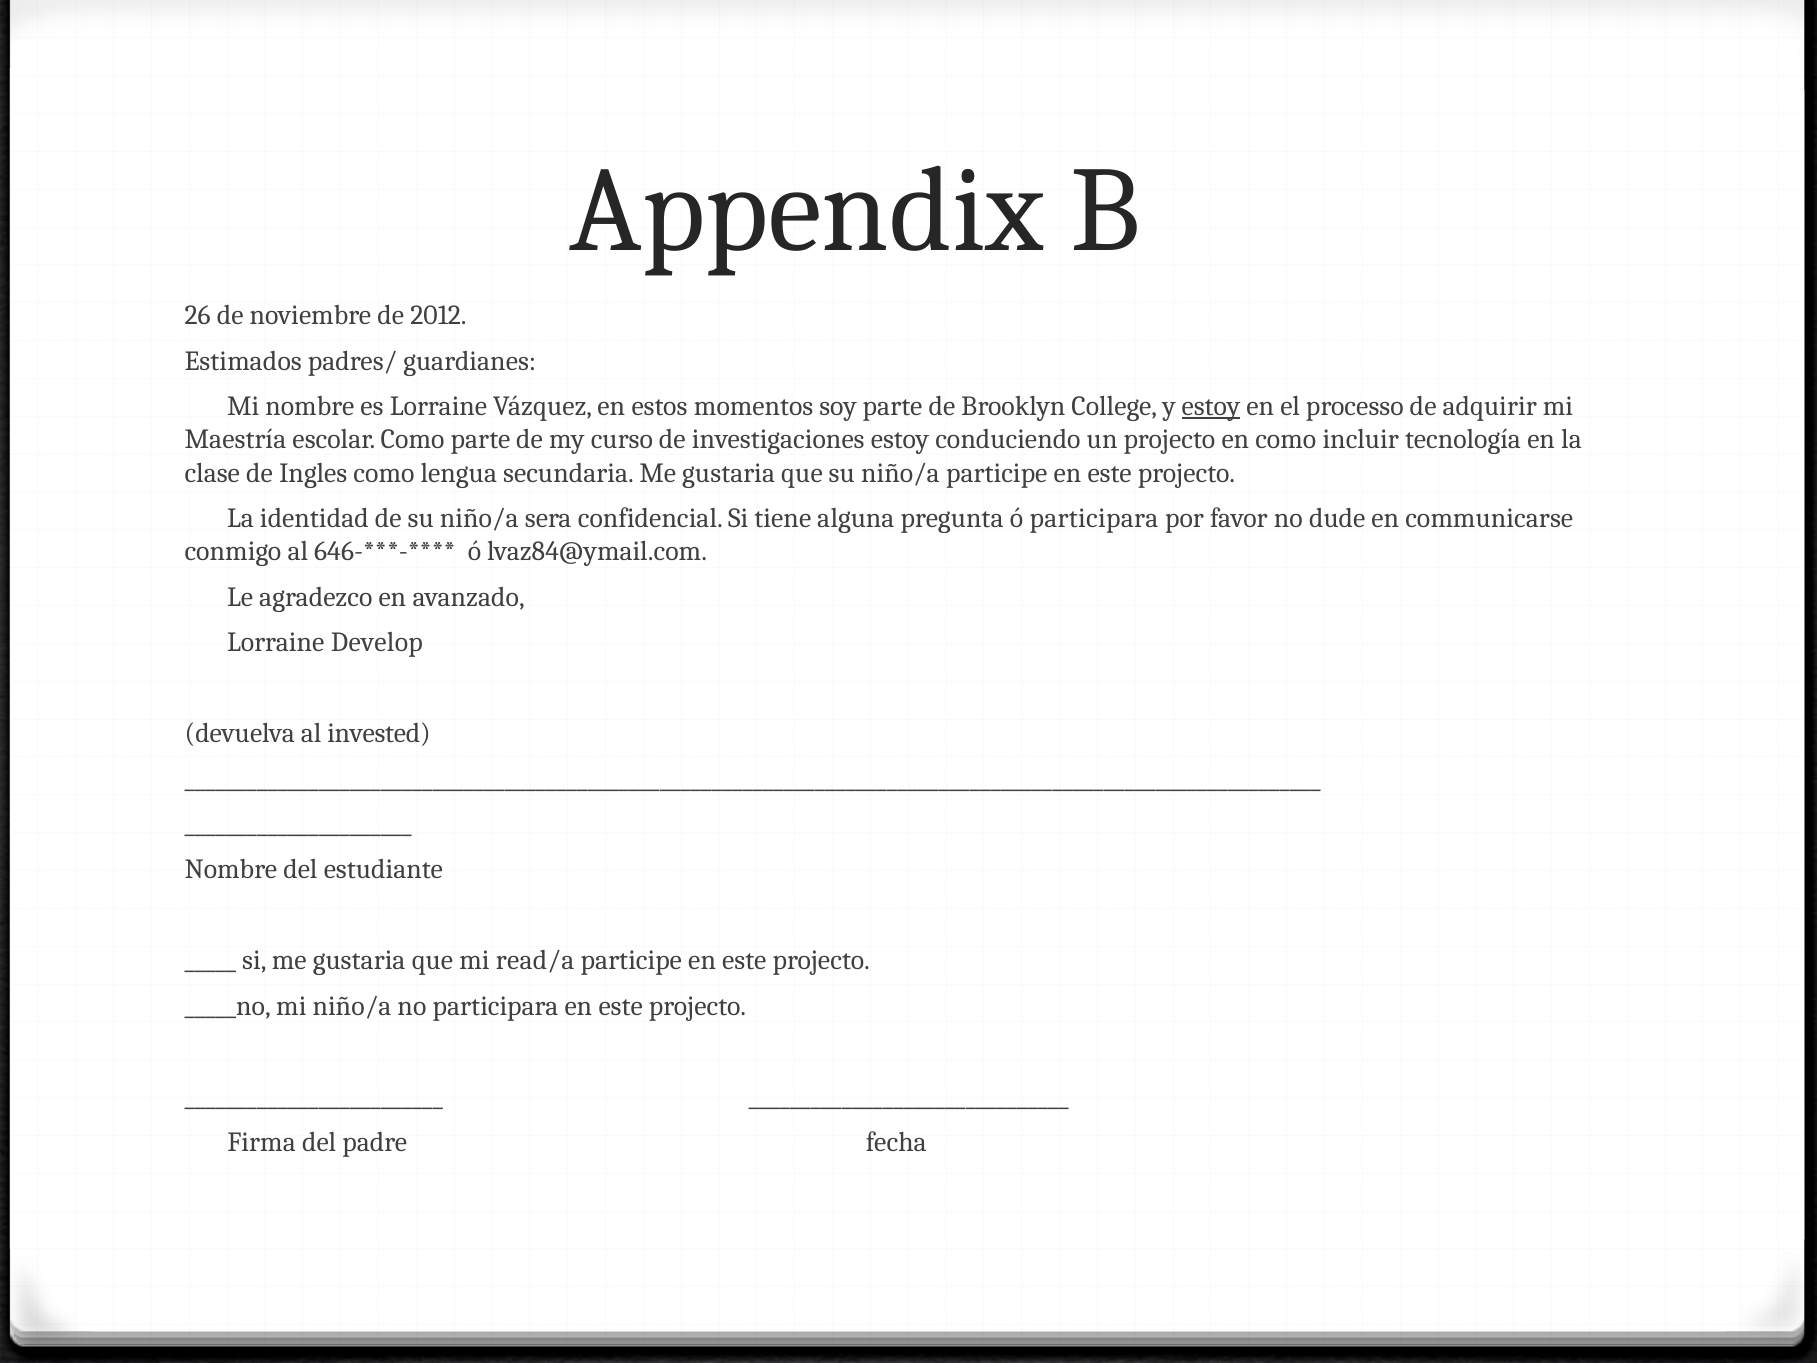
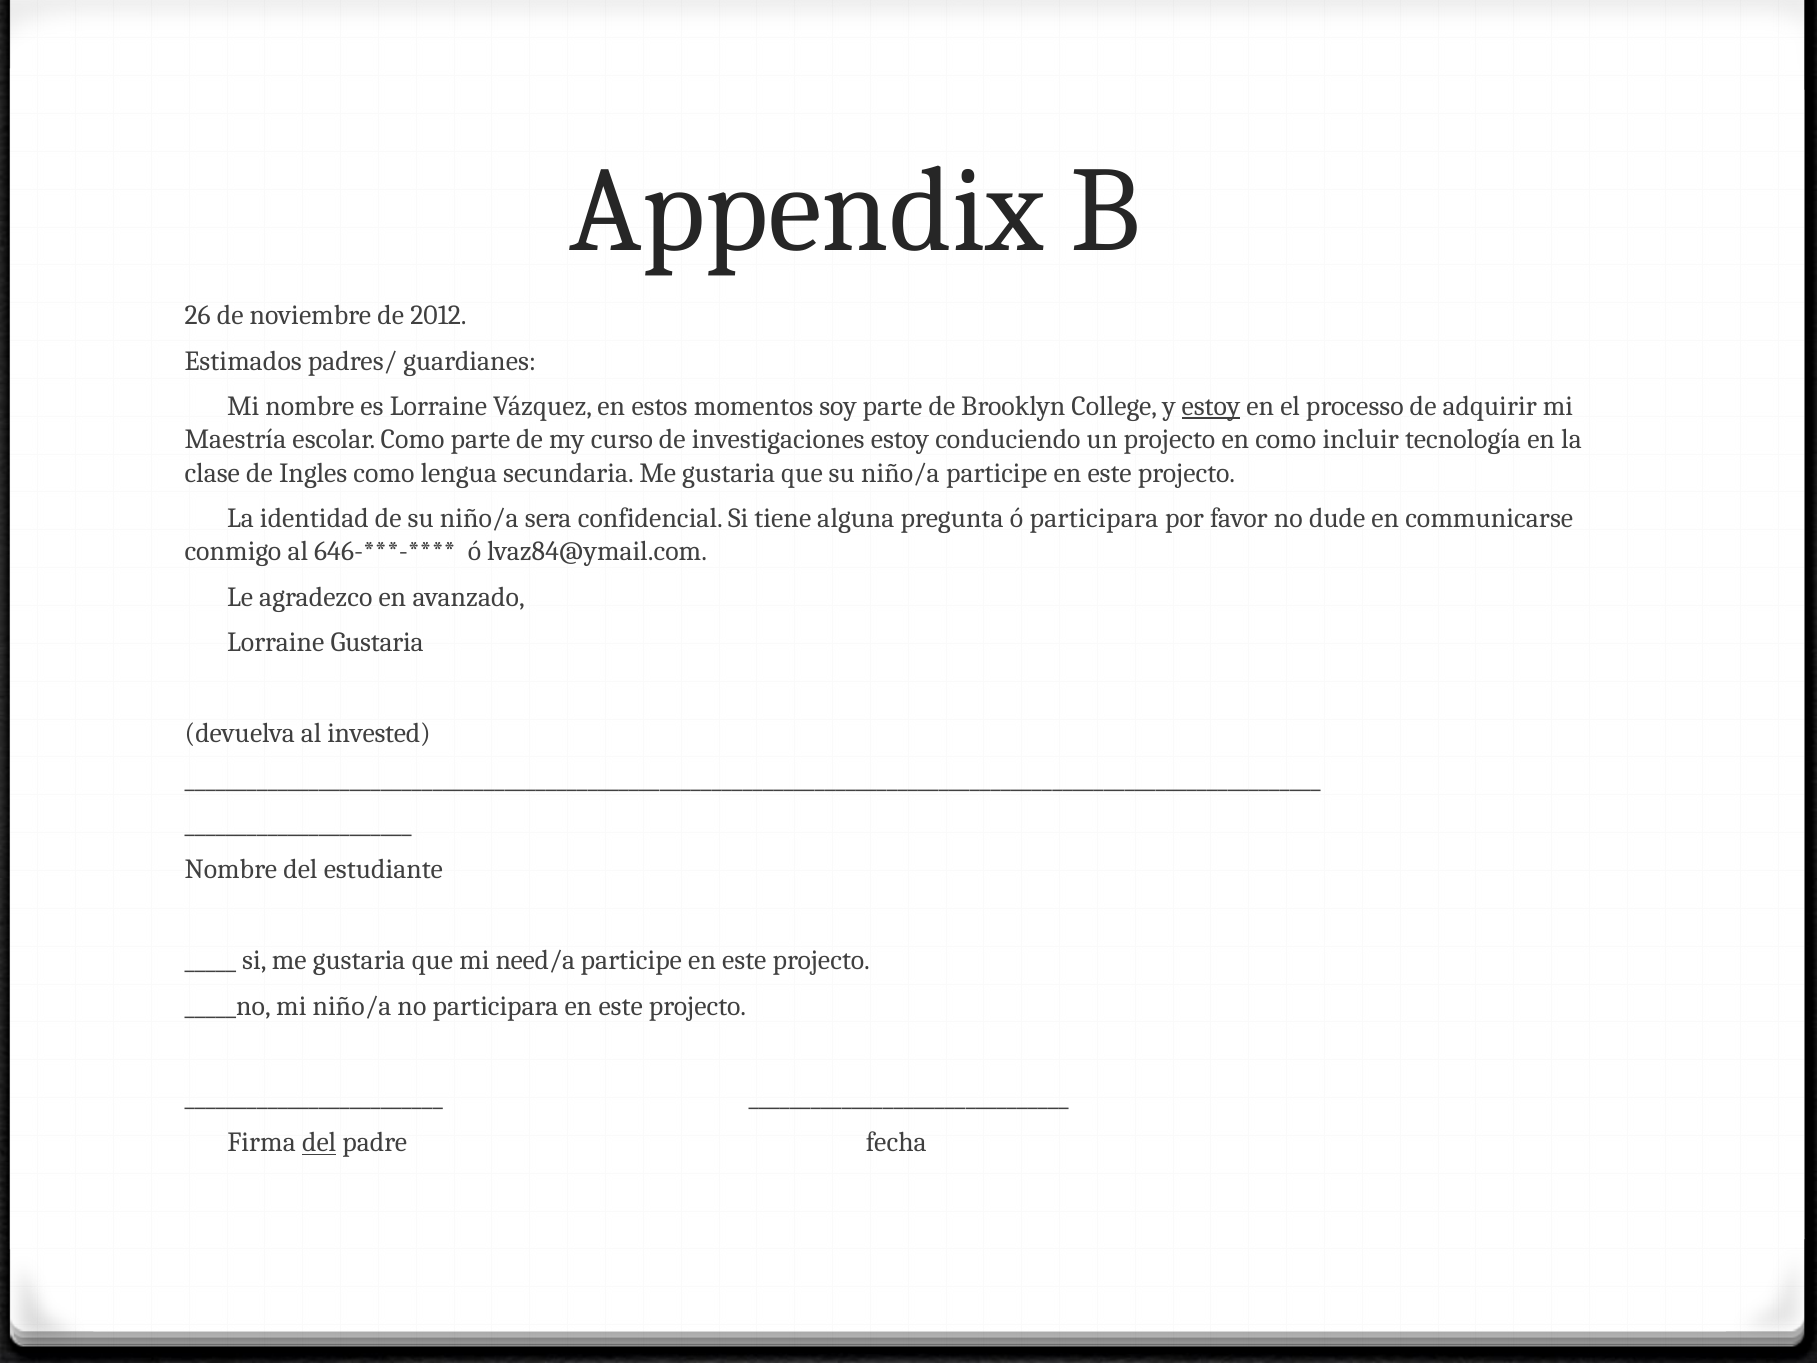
Lorraine Develop: Develop -> Gustaria
read/a: read/a -> need/a
del at (319, 1142) underline: none -> present
